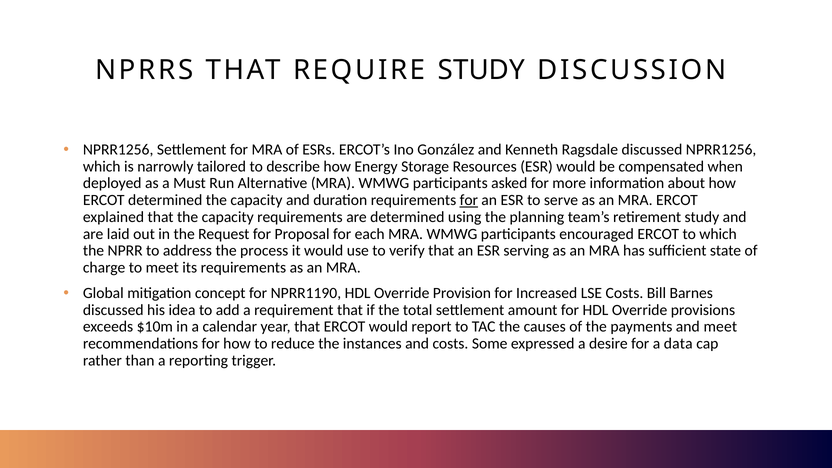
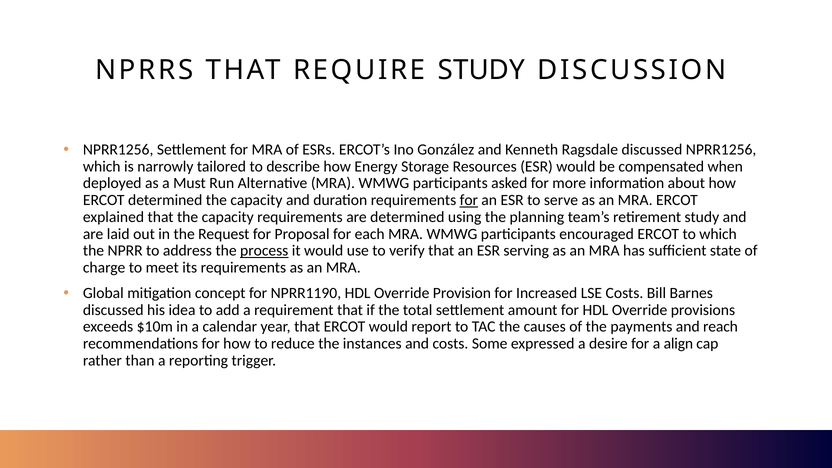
process underline: none -> present
and meet: meet -> reach
data: data -> align
